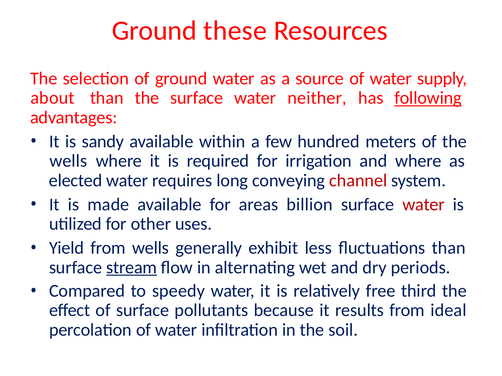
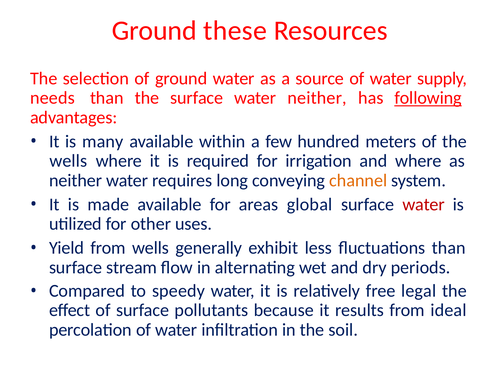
about: about -> needs
sandy: sandy -> many
elected at (76, 181): elected -> neither
channel colour: red -> orange
billion: billion -> global
stream underline: present -> none
third: third -> legal
